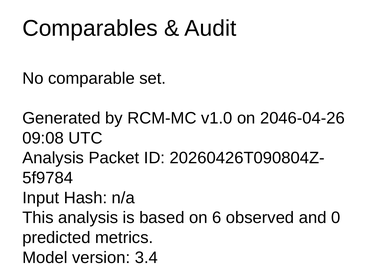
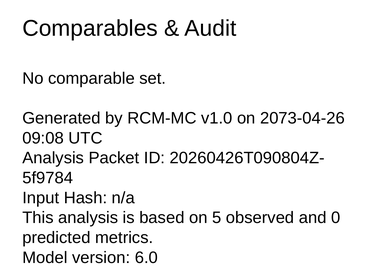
2046-04-26: 2046-04-26 -> 2073-04-26
6: 6 -> 5
3.4: 3.4 -> 6.0
